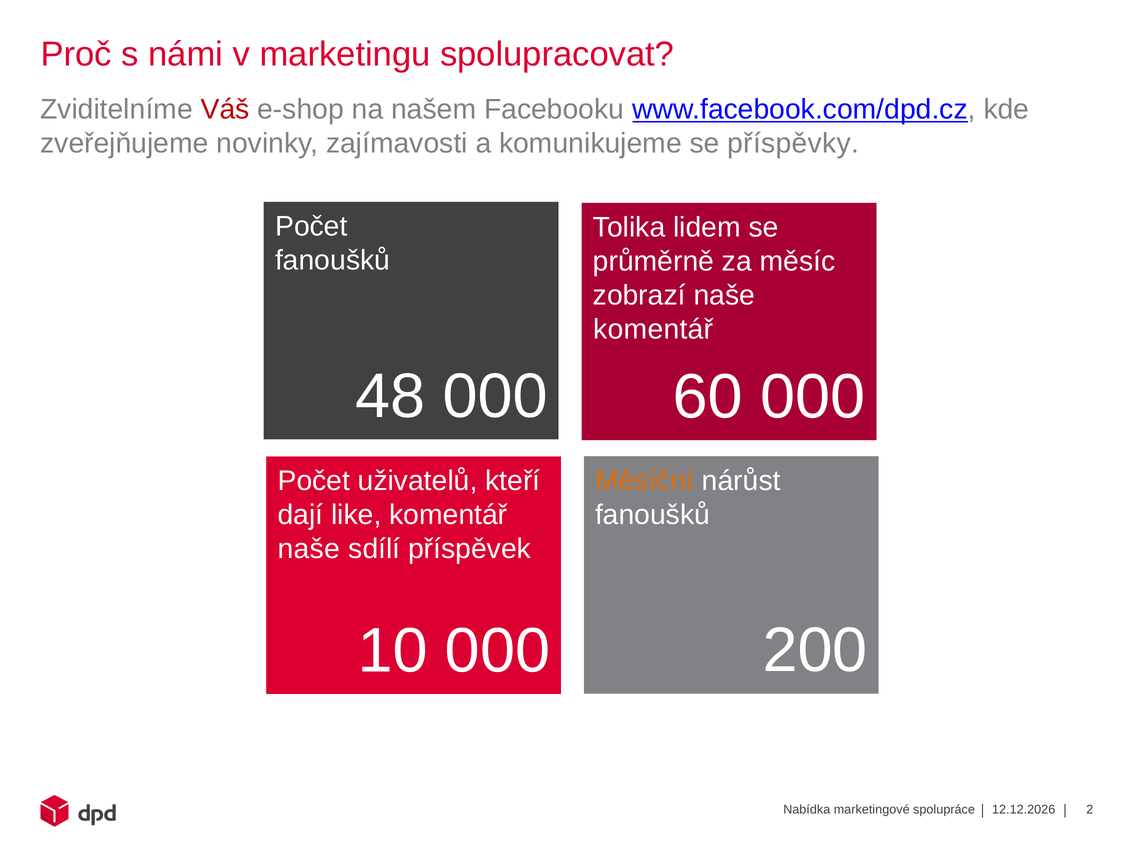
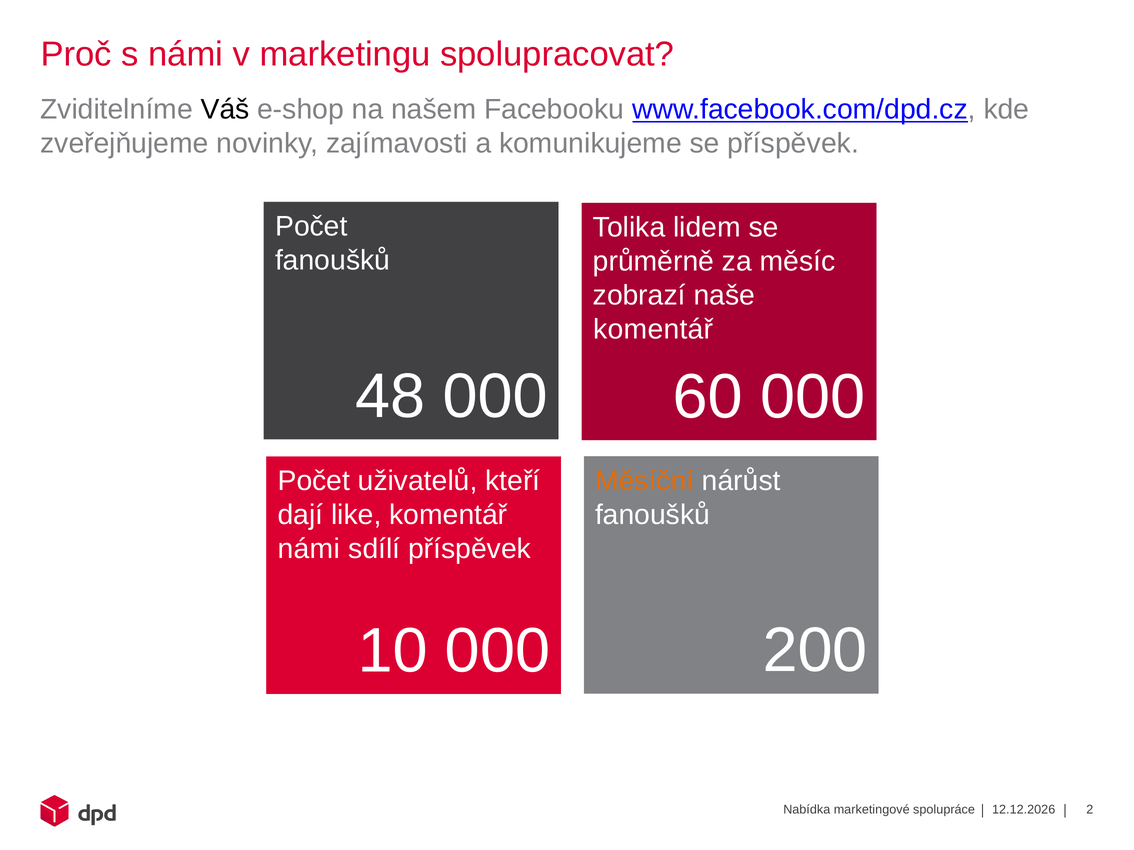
Váš colour: red -> black
se příspěvky: příspěvky -> příspěvek
naše at (309, 549): naše -> námi
